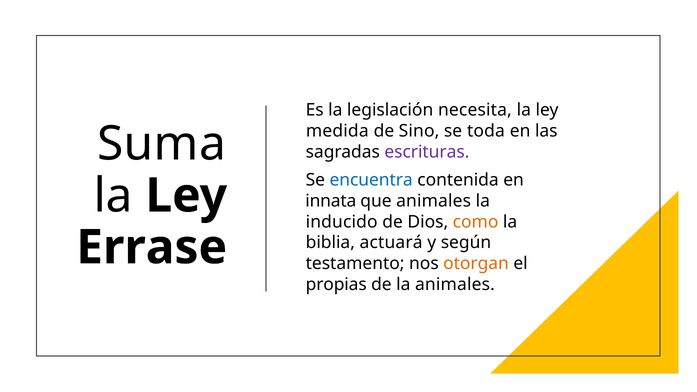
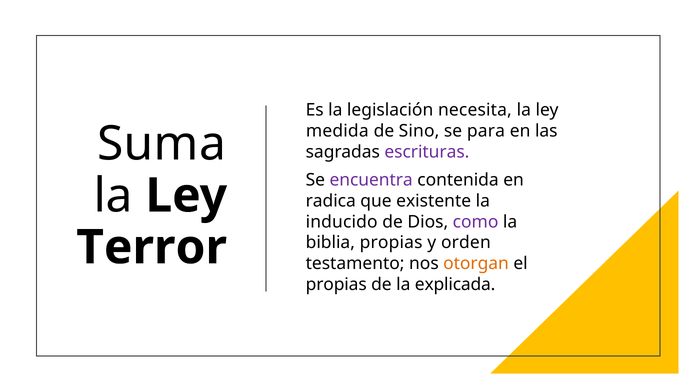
toda: toda -> para
encuentra colour: blue -> purple
innata: innata -> radica
que animales: animales -> existente
como colour: orange -> purple
biblia actuará: actuará -> propias
según: según -> orden
Errase: Errase -> Terror
la animales: animales -> explicada
